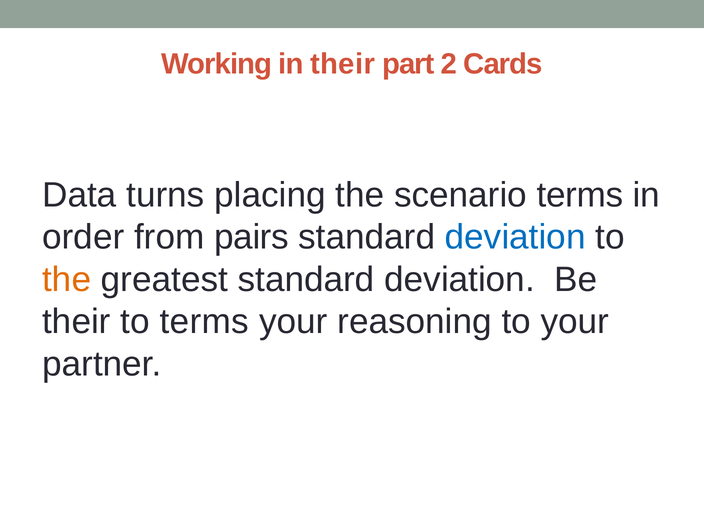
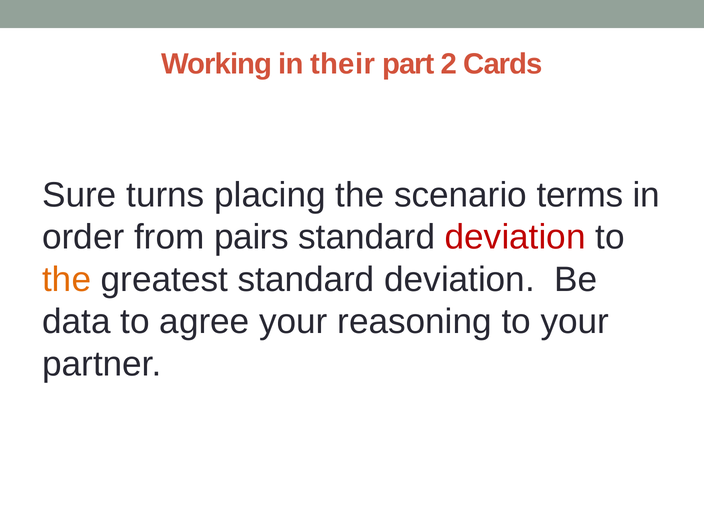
Data: Data -> Sure
deviation at (515, 237) colour: blue -> red
their at (76, 322): their -> data
to terms: terms -> agree
